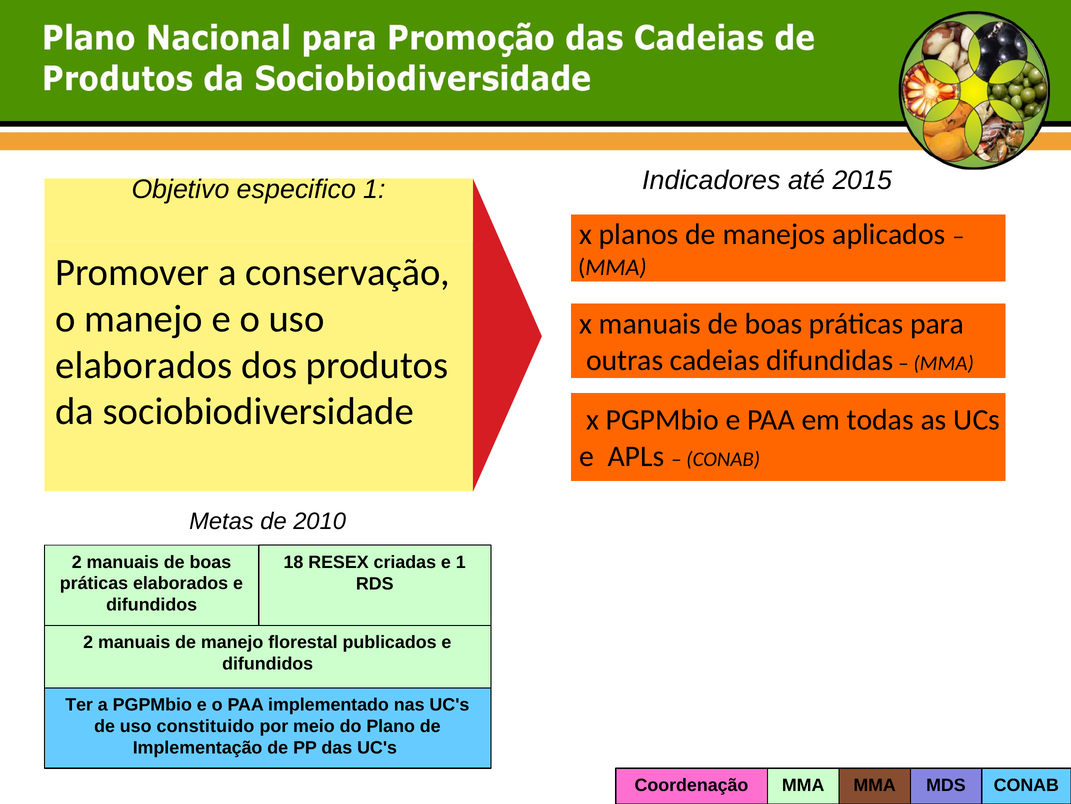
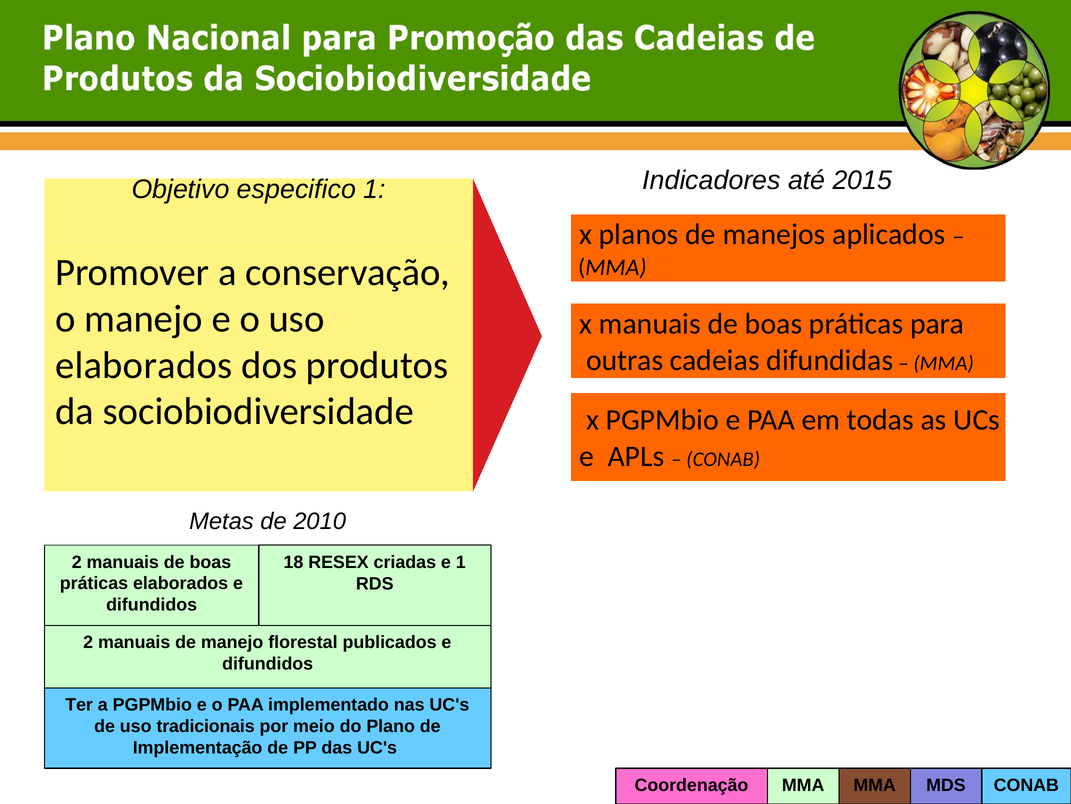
constituido: constituido -> tradicionais
